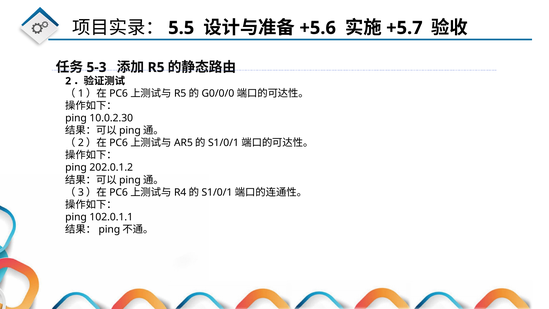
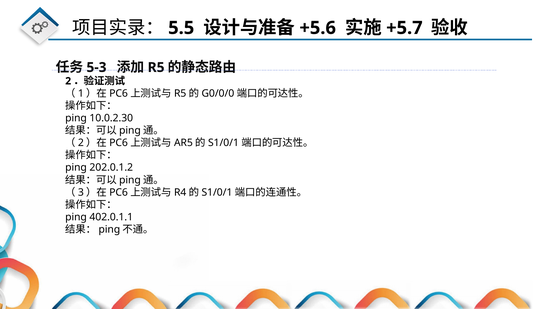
102.0.1.1: 102.0.1.1 -> 402.0.1.1
